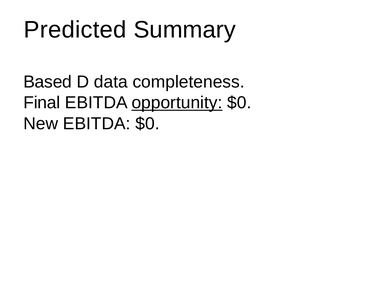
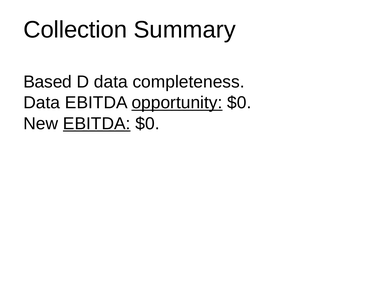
Predicted: Predicted -> Collection
Final at (42, 103): Final -> Data
EBITDA at (97, 124) underline: none -> present
